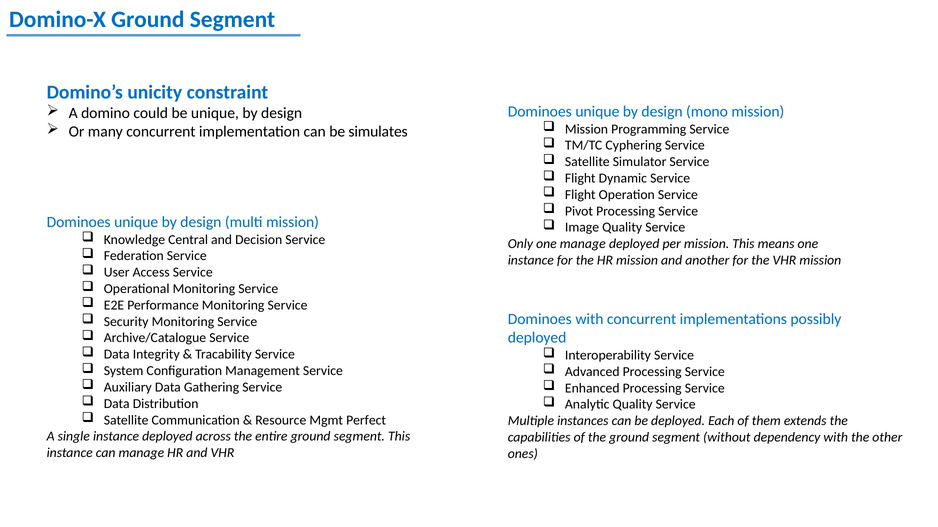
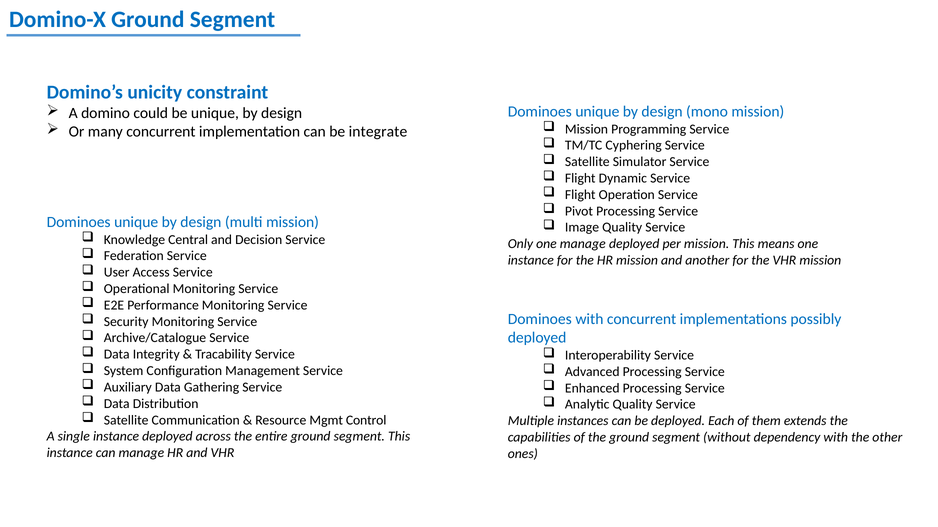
simulates: simulates -> integrate
Perfect: Perfect -> Control
